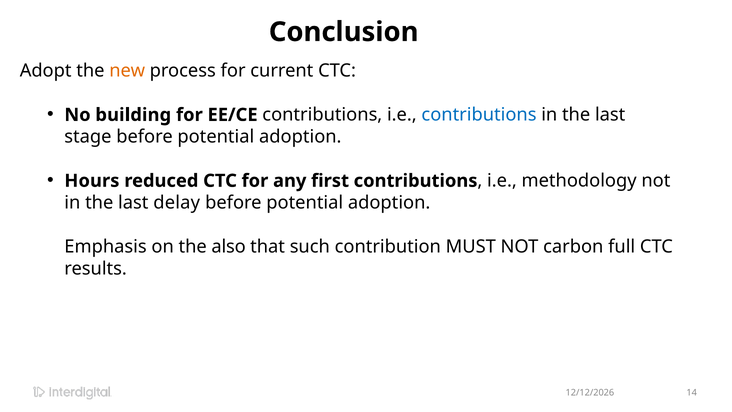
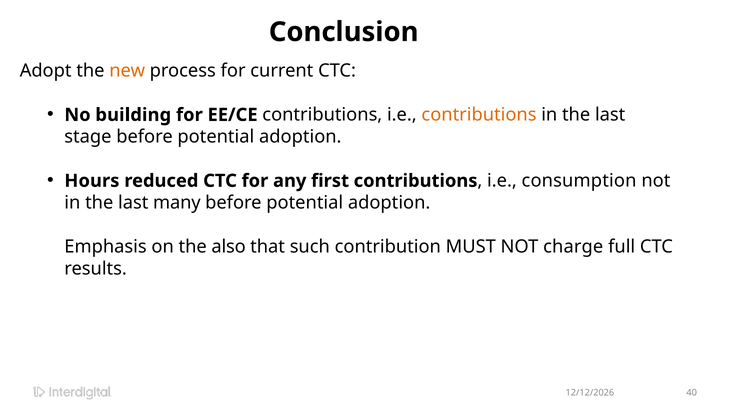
contributions at (479, 115) colour: blue -> orange
methodology: methodology -> consumption
delay: delay -> many
carbon: carbon -> charge
14: 14 -> 40
